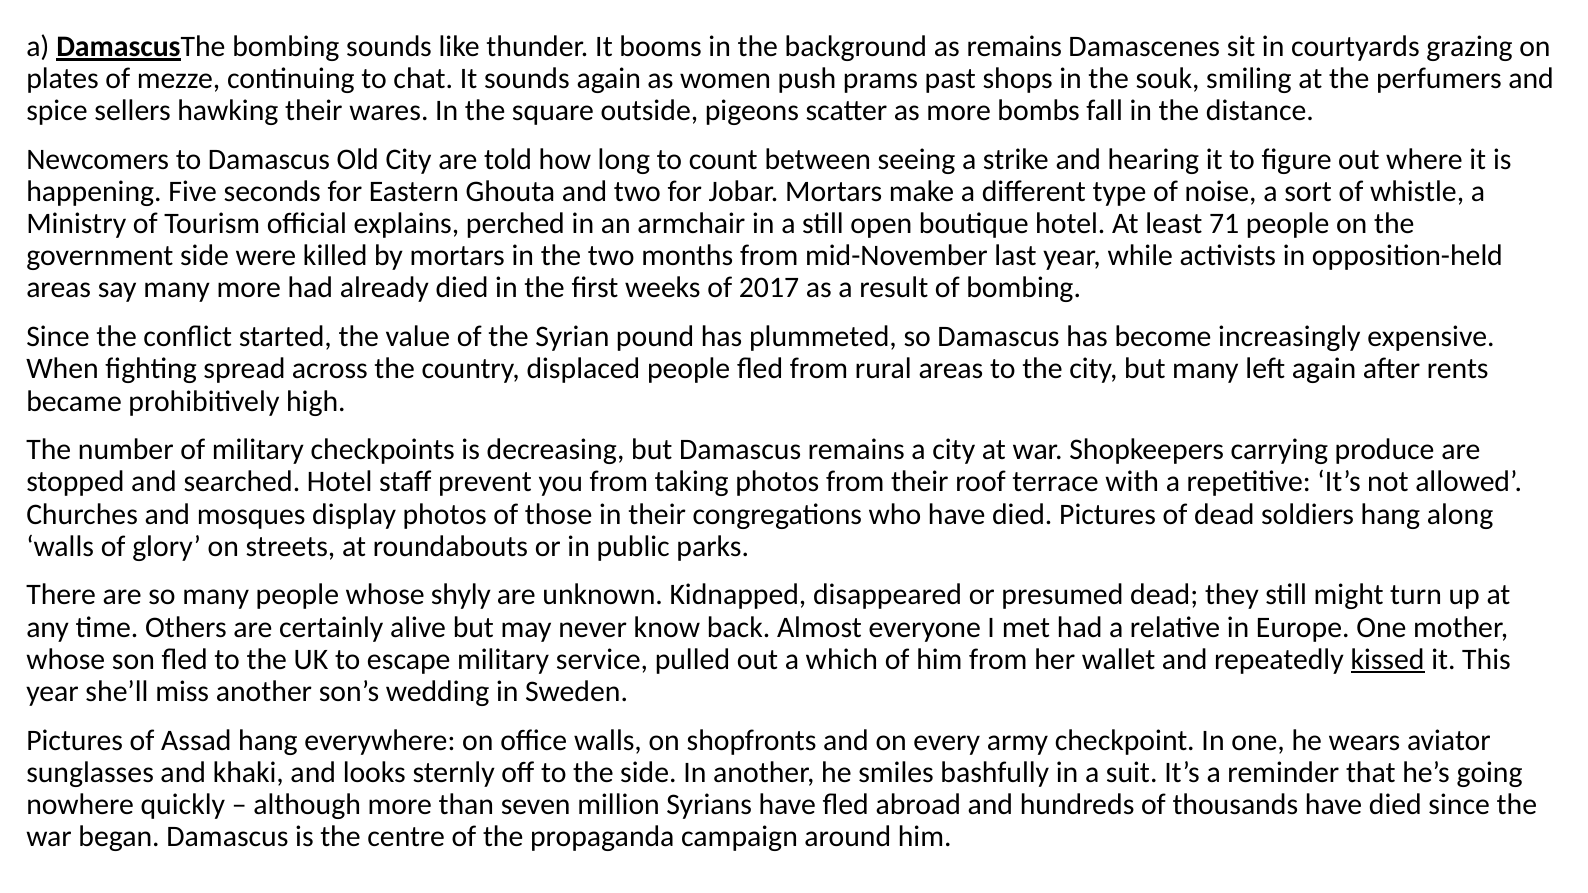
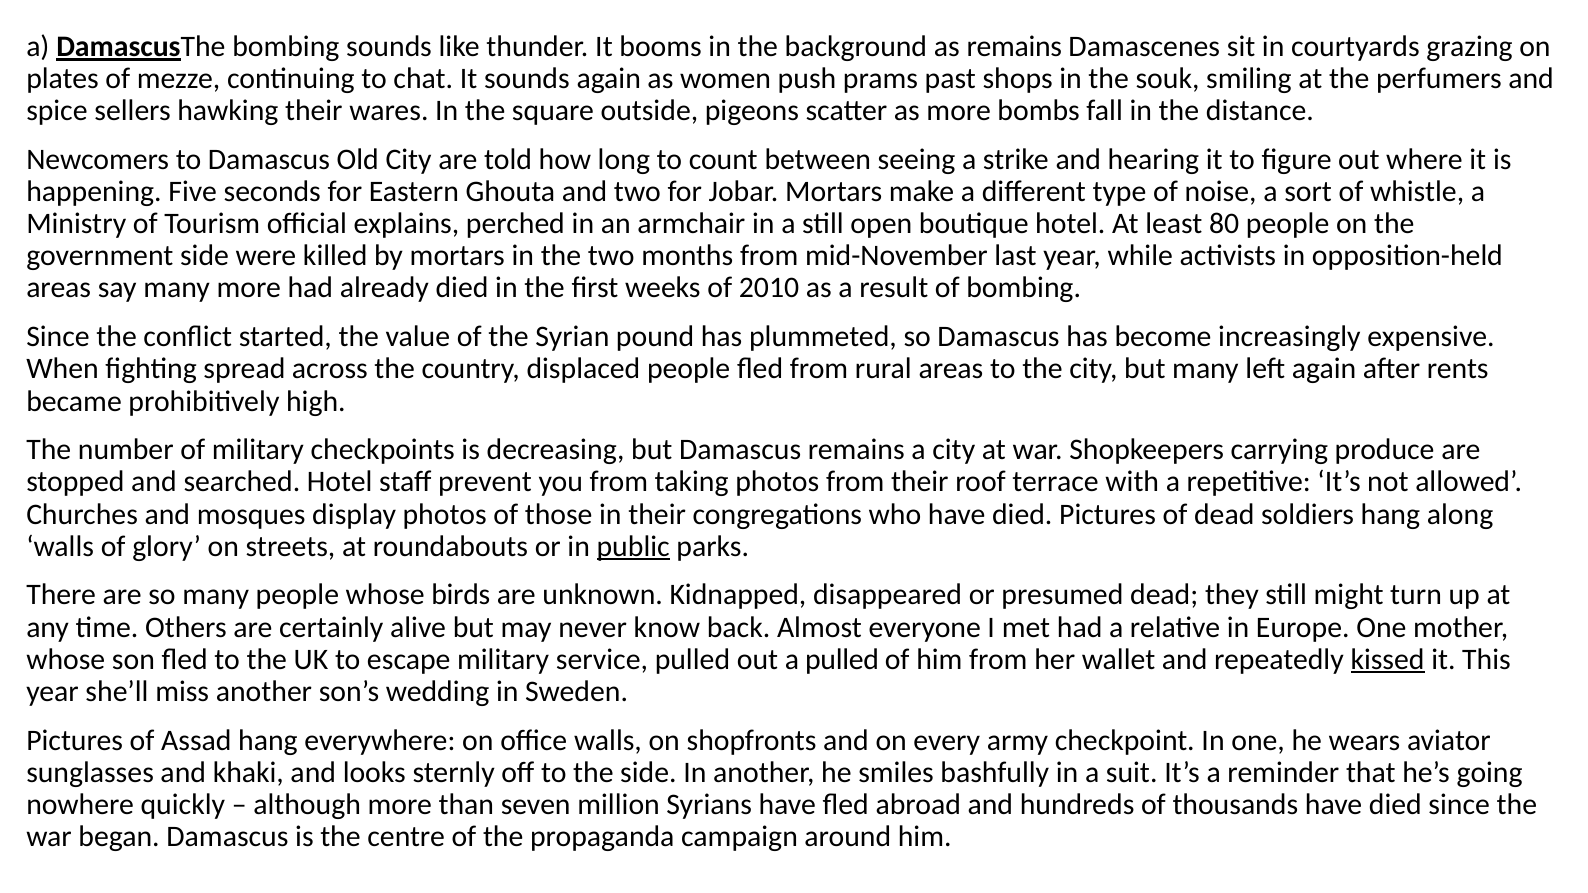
71: 71 -> 80
2017: 2017 -> 2010
public underline: none -> present
shyly: shyly -> birds
a which: which -> pulled
